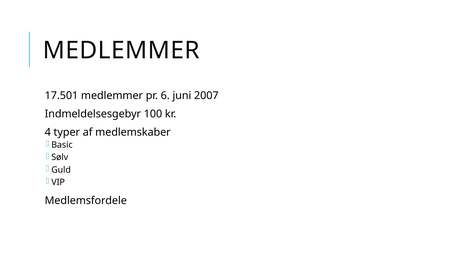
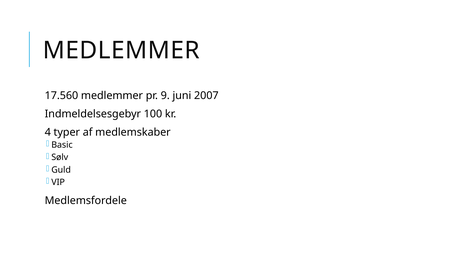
17.501: 17.501 -> 17.560
6: 6 -> 9
